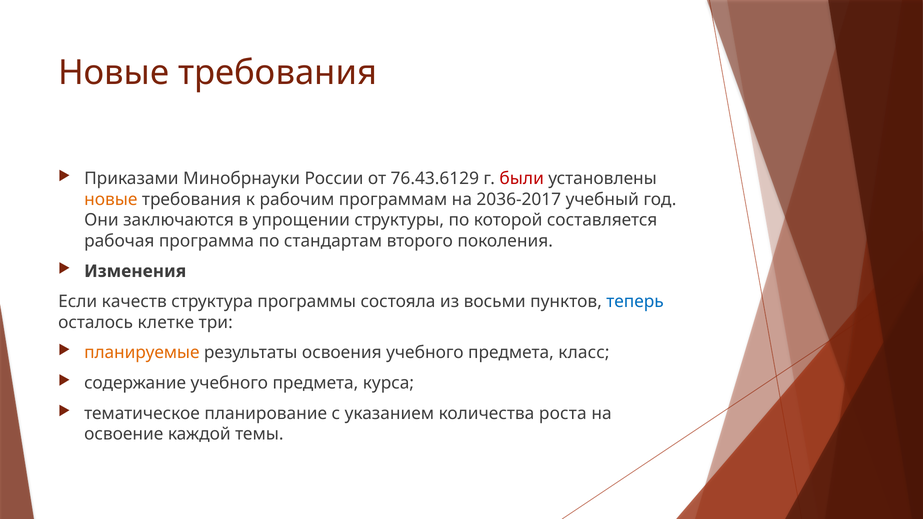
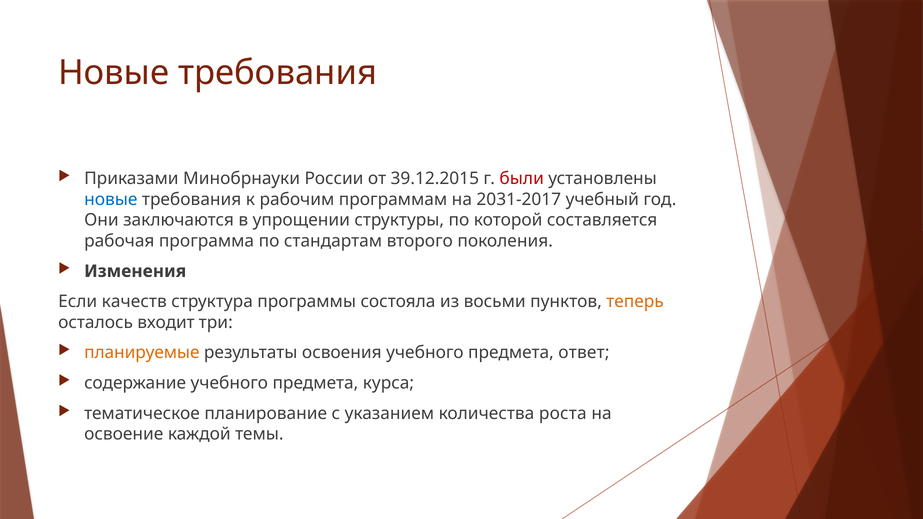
76.43.6129: 76.43.6129 -> 39.12.2015
новые at (111, 199) colour: orange -> blue
2036-2017: 2036-2017 -> 2031-2017
теперь colour: blue -> orange
клетке: клетке -> входит
класс: класс -> ответ
